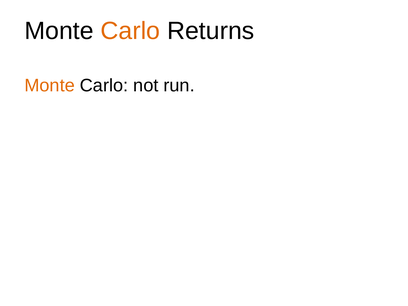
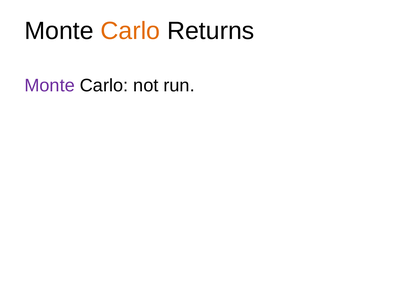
Monte at (50, 86) colour: orange -> purple
